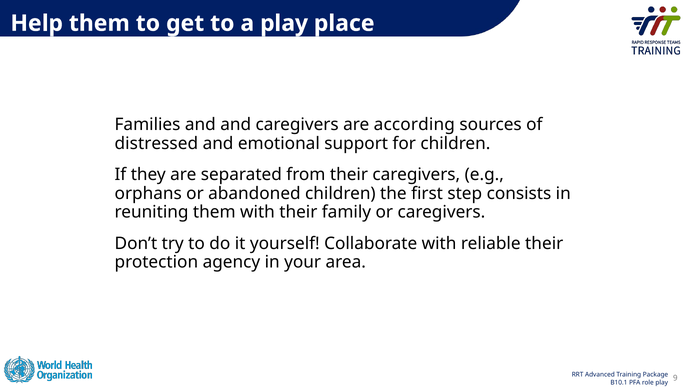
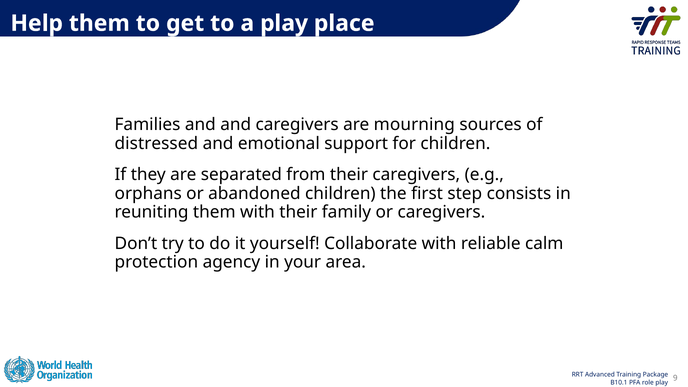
according: according -> mourning
reliable their: their -> calm
